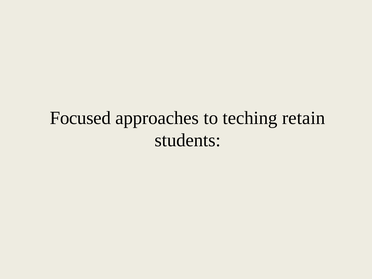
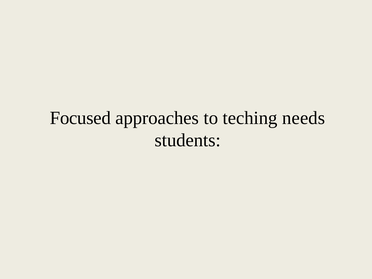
retain: retain -> needs
